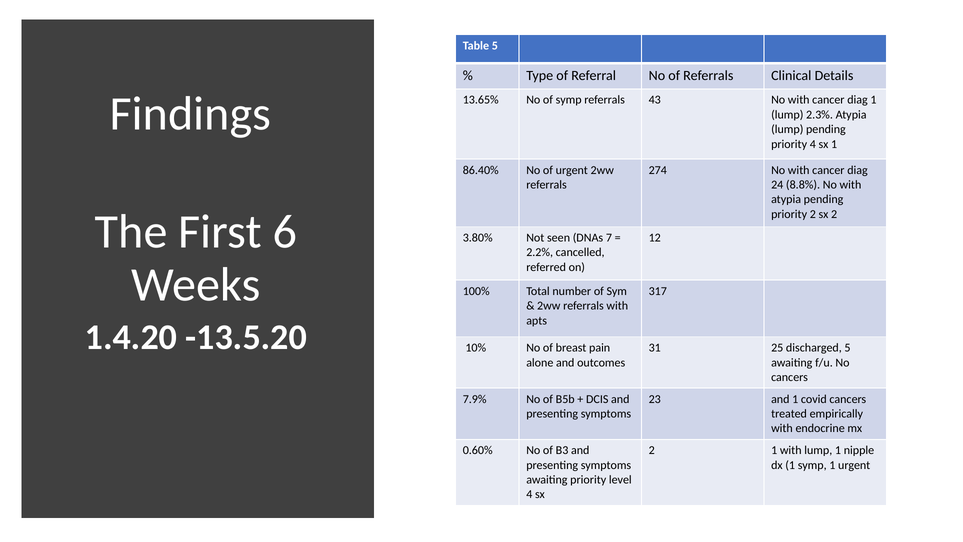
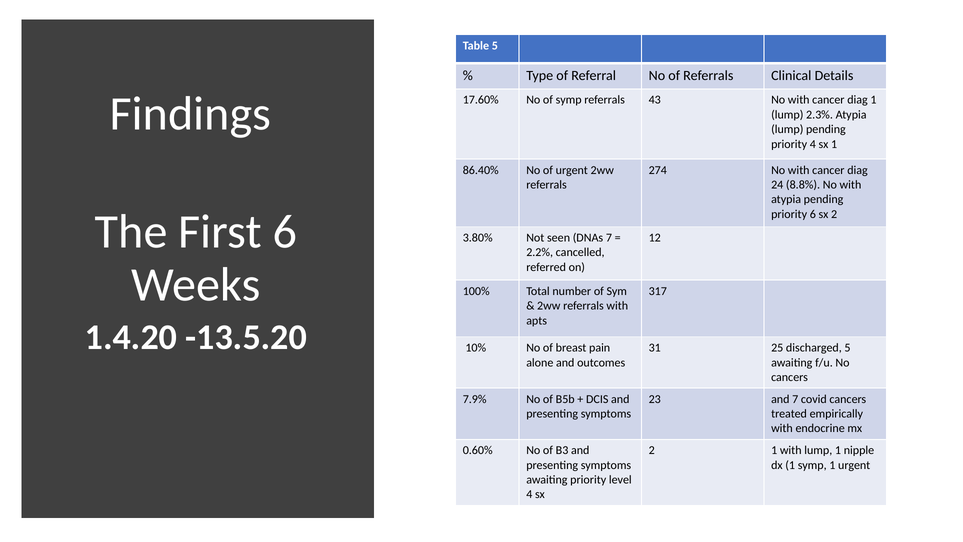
13.65%: 13.65% -> 17.60%
priority 2: 2 -> 6
and 1: 1 -> 7
